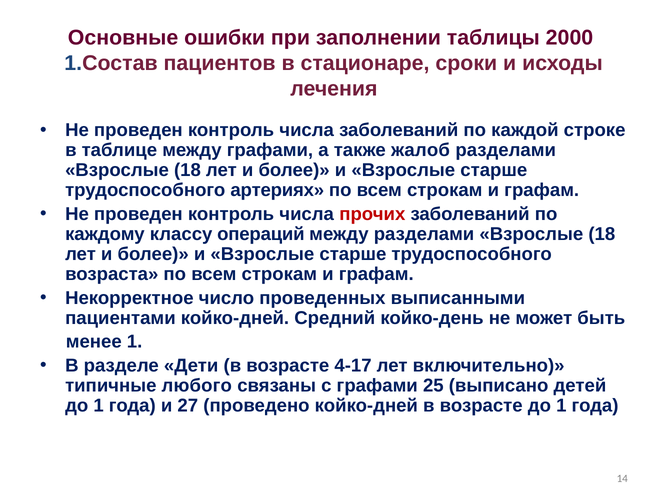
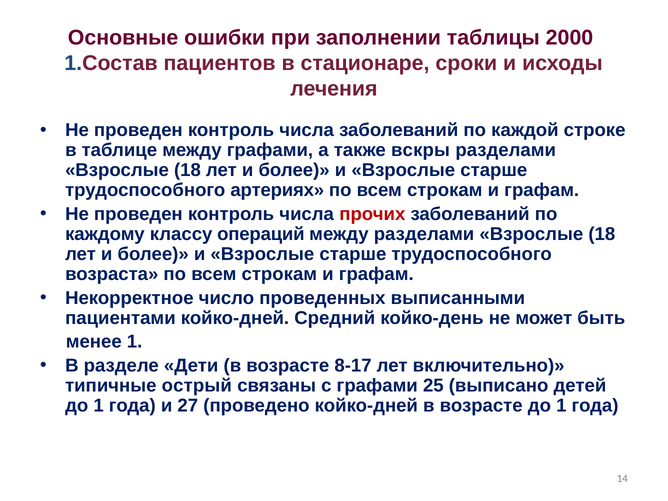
жалоб: жалоб -> вскры
4-17: 4-17 -> 8-17
любого: любого -> острый
